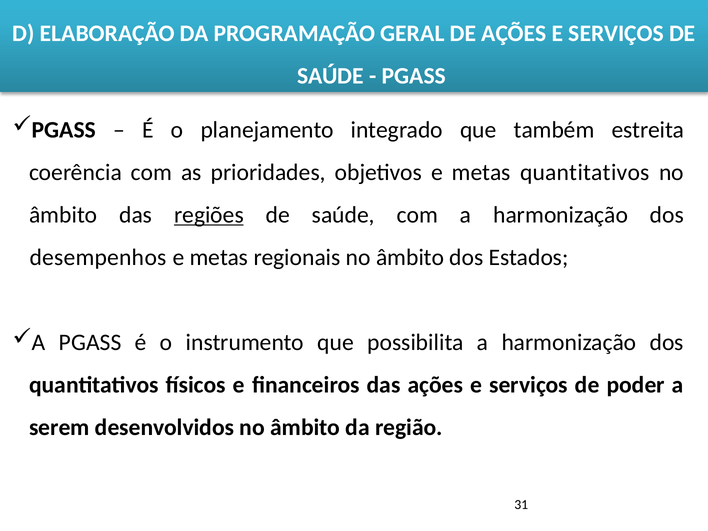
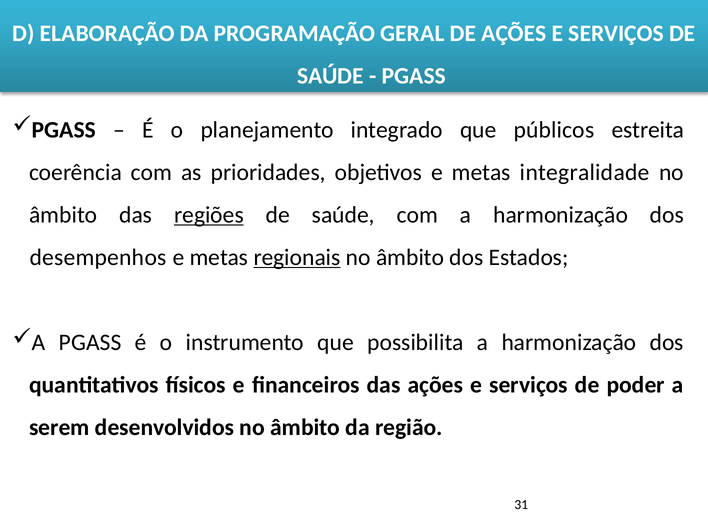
também: também -> públicos
metas quantitativos: quantitativos -> integralidade
regionais underline: none -> present
